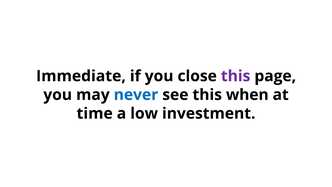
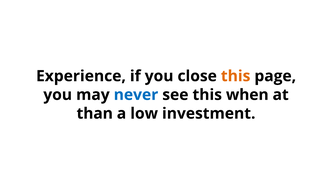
Immediate: Immediate -> Experience
this at (236, 76) colour: purple -> orange
time: time -> than
